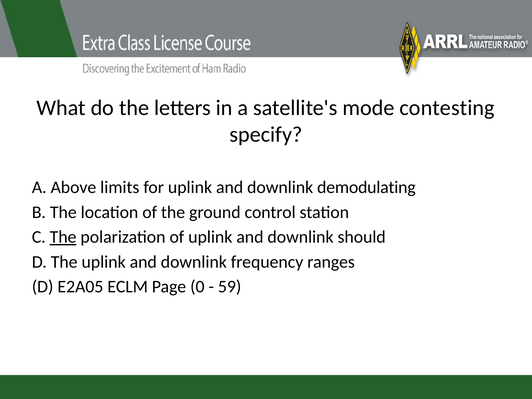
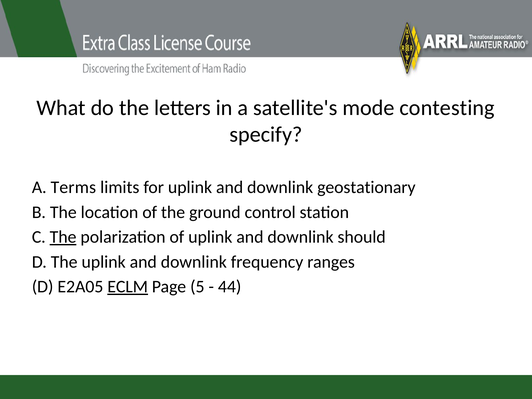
Above: Above -> Terms
demodulating: demodulating -> geostationary
ECLM underline: none -> present
0: 0 -> 5
59: 59 -> 44
